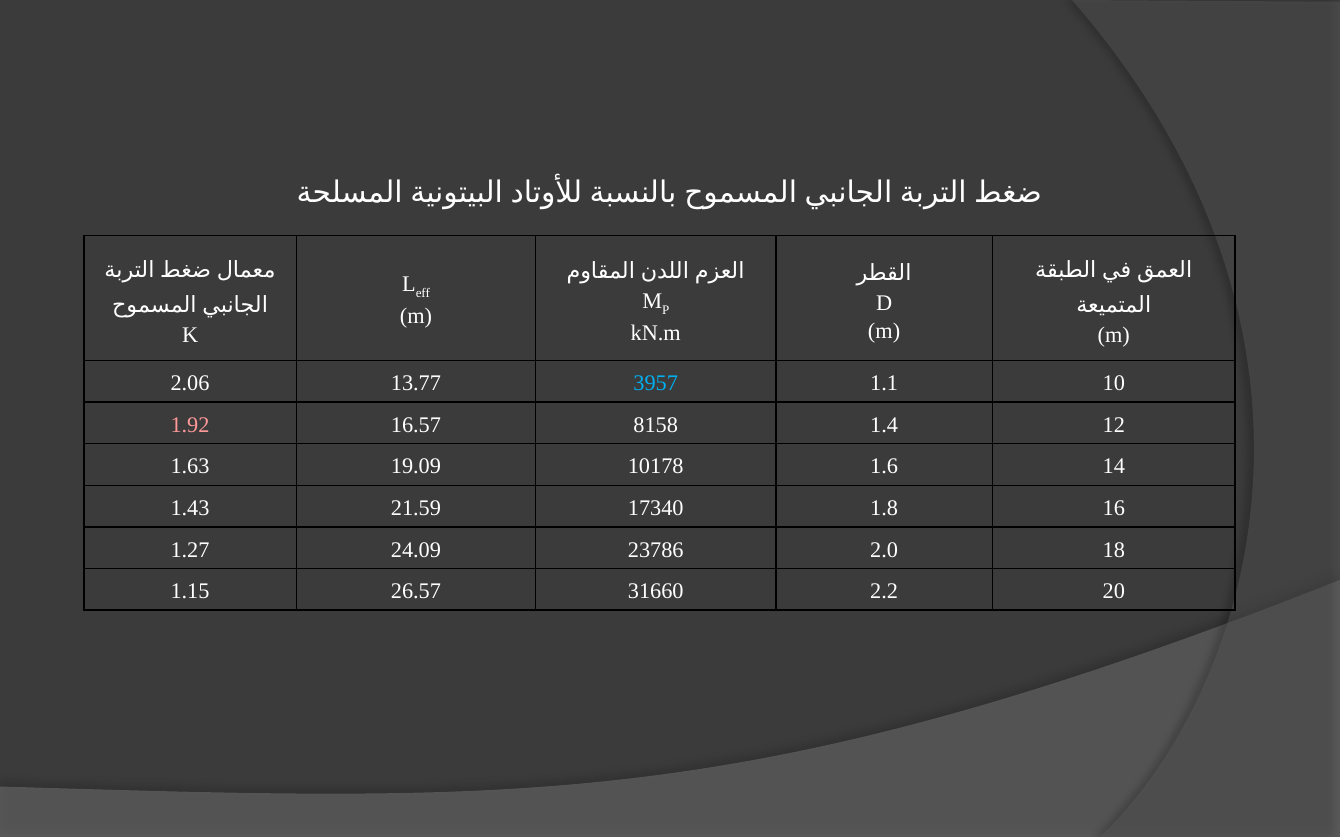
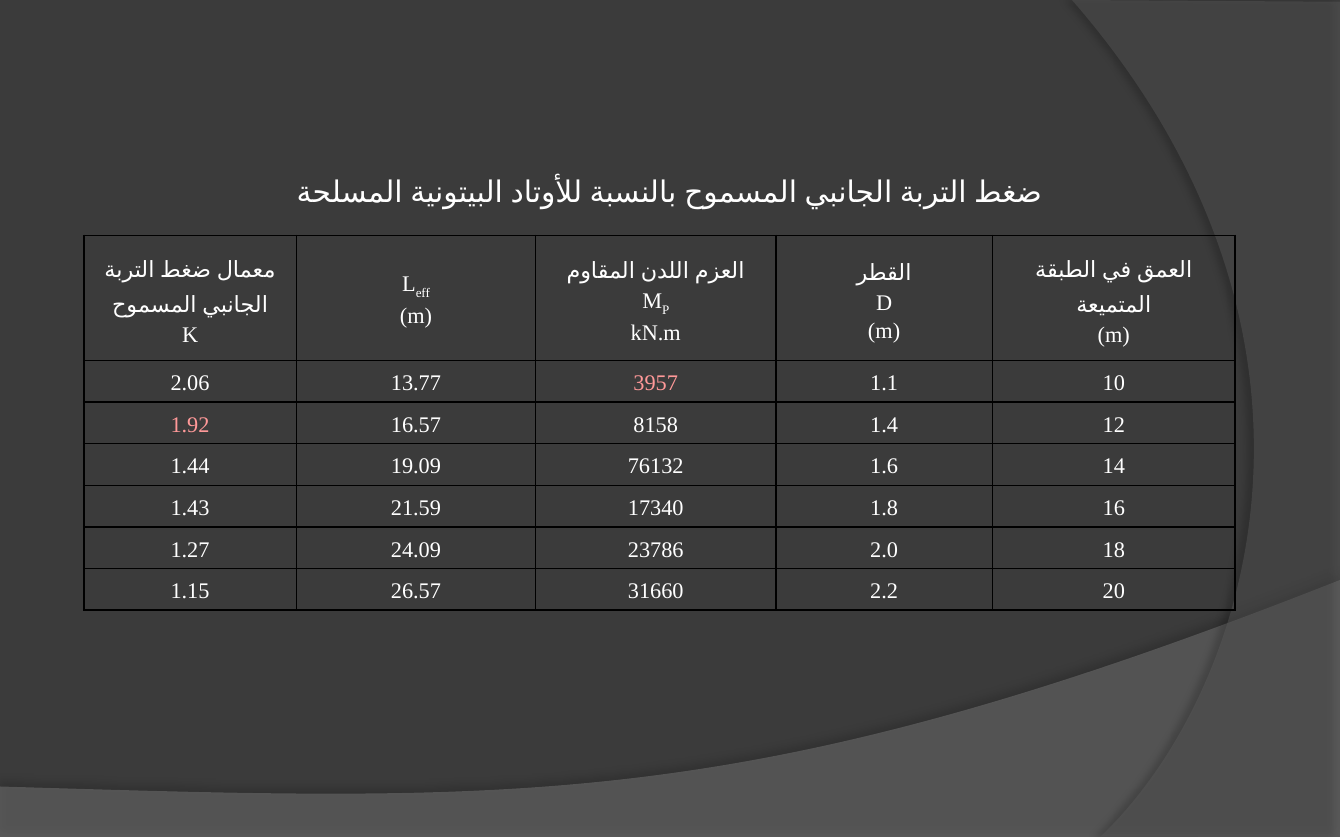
3957 colour: light blue -> pink
1.63: 1.63 -> 1.44
10178: 10178 -> 76132
